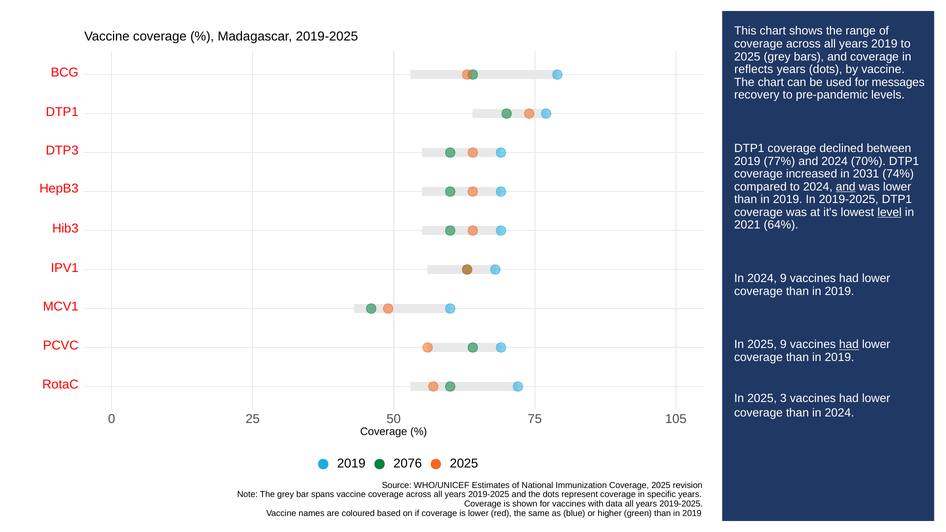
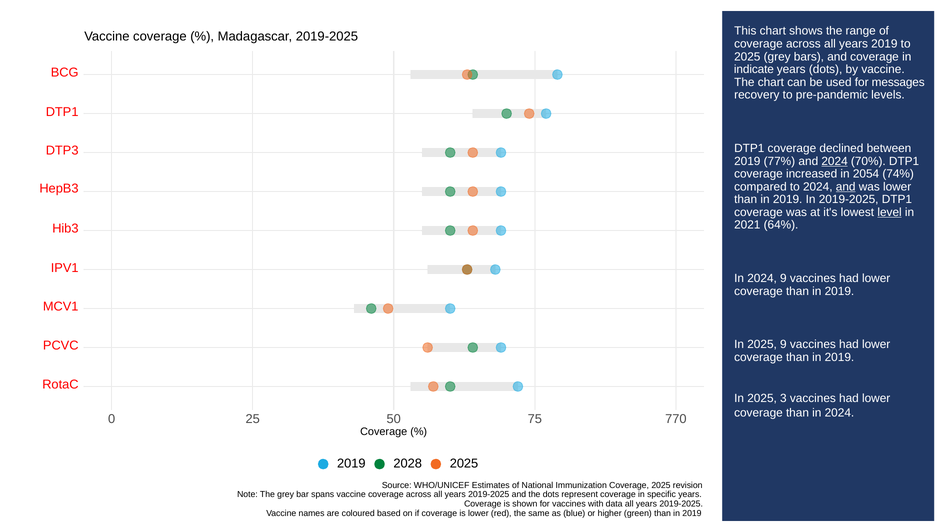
reflects: reflects -> indicate
2024 at (835, 161) underline: none -> present
2031: 2031 -> 2054
had at (849, 345) underline: present -> none
105: 105 -> 770
2076: 2076 -> 2028
